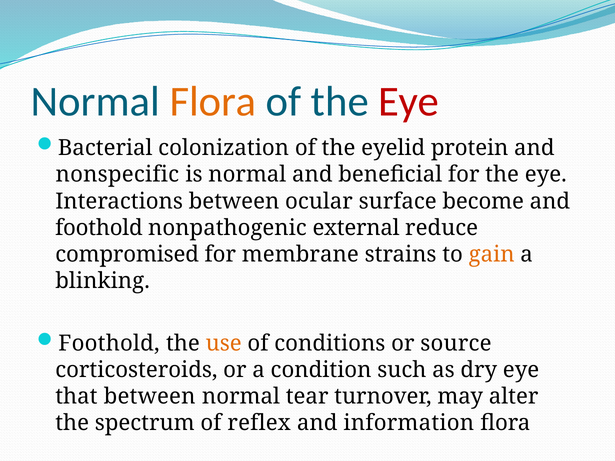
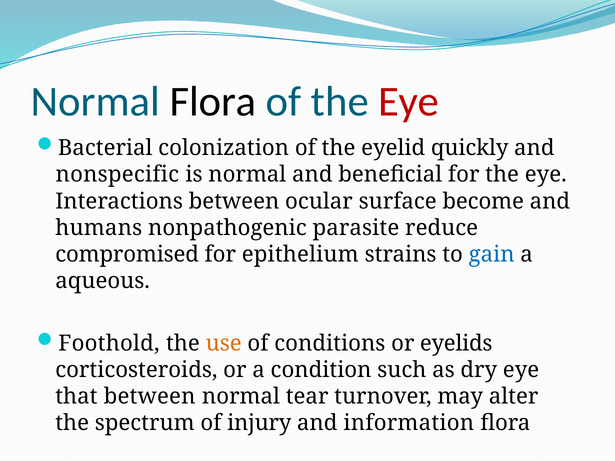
Flora at (213, 102) colour: orange -> black
protein: protein -> quickly
foothold at (99, 228): foothold -> humans
external: external -> parasite
membrane: membrane -> epithelium
gain colour: orange -> blue
blinking: blinking -> aqueous
source: source -> eyelids
reflex: reflex -> injury
